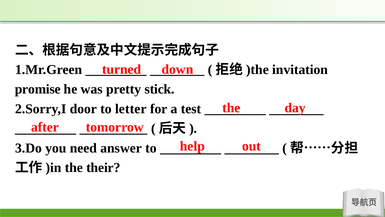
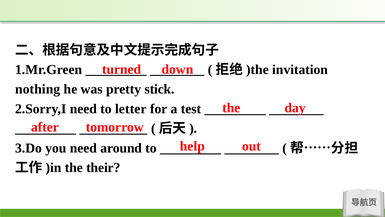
promise: promise -> nothing
2.Sorry,I door: door -> need
answer: answer -> around
